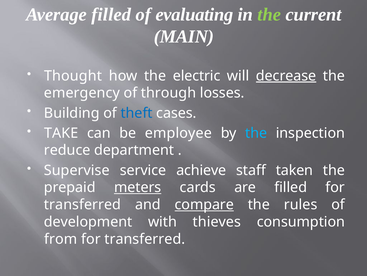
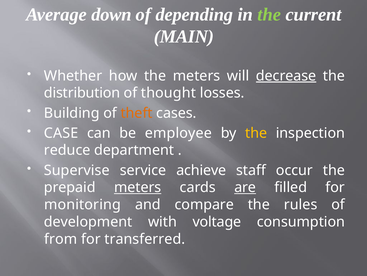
Average filled: filled -> down
evaluating: evaluating -> depending
Thought: Thought -> Whether
the electric: electric -> meters
emergency: emergency -> distribution
through: through -> thought
theft colour: blue -> orange
TAKE: TAKE -> CASE
the at (256, 133) colour: light blue -> yellow
taken: taken -> occur
are underline: none -> present
transferred at (82, 204): transferred -> monitoring
compare underline: present -> none
thieves: thieves -> voltage
